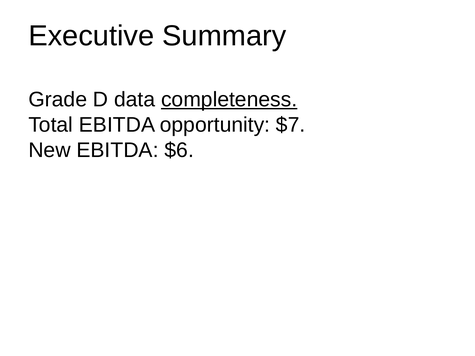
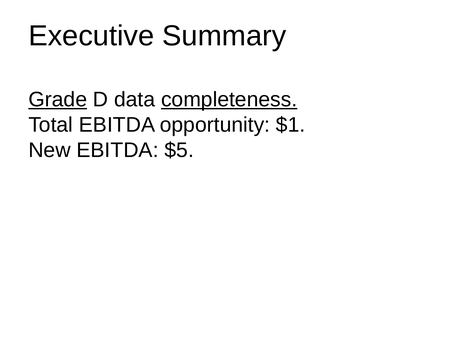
Grade underline: none -> present
$7: $7 -> $1
$6: $6 -> $5
